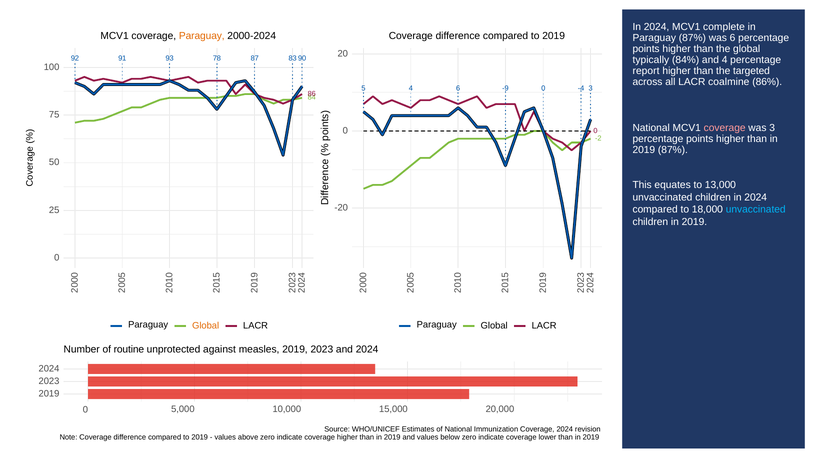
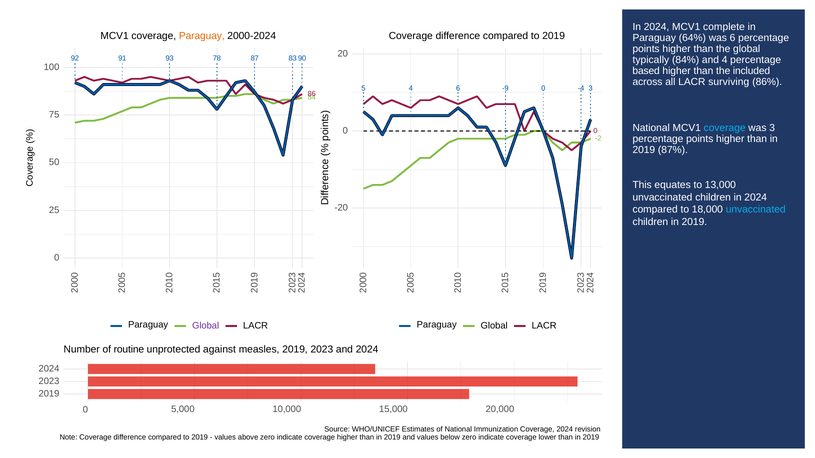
Paraguay 87%: 87% -> 64%
report: report -> based
targeted: targeted -> included
coalmine: coalmine -> surviving
coverage at (725, 128) colour: pink -> light blue
Global at (206, 326) colour: orange -> purple
